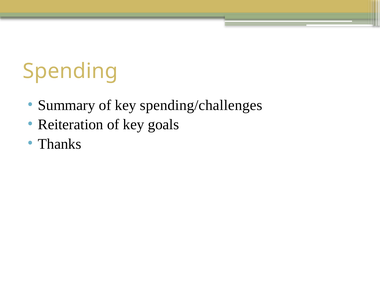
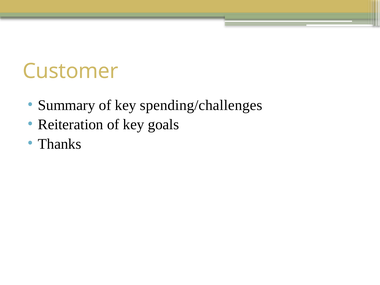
Spending: Spending -> Customer
